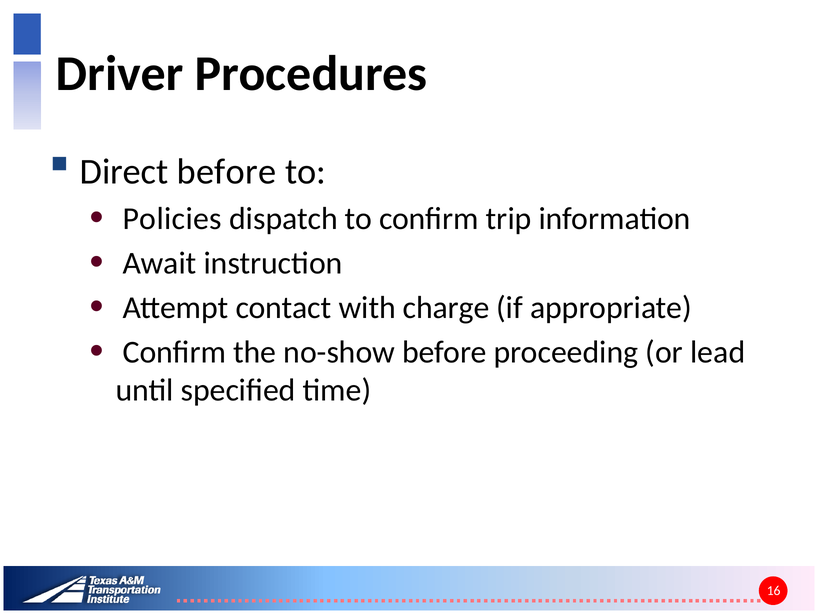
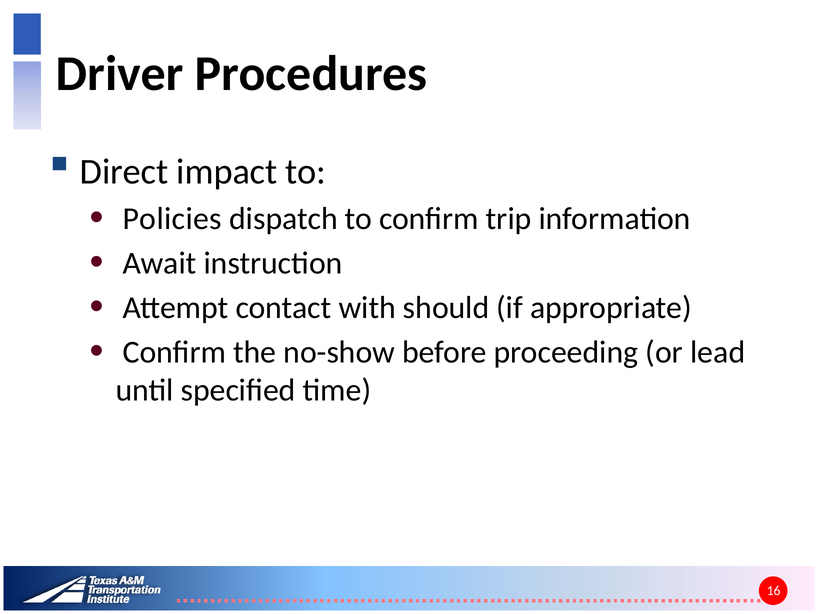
Direct before: before -> impact
charge: charge -> should
